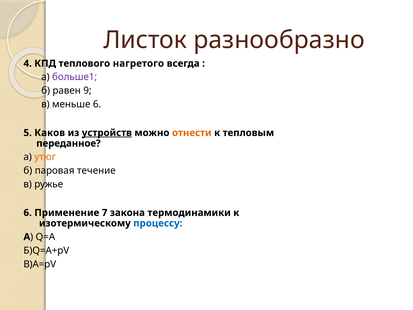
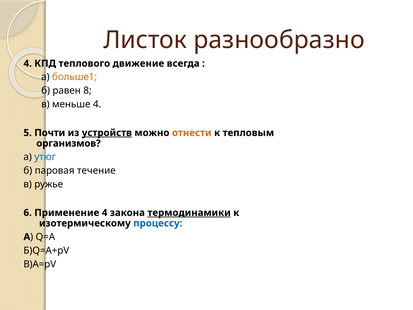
нагретого: нагретого -> движение
больше1 colour: purple -> orange
9: 9 -> 8
меньше 6: 6 -> 4
Каков: Каков -> Почти
переданное: переданное -> организмов
утюг colour: orange -> blue
Применение 7: 7 -> 4
термодинамики underline: none -> present
